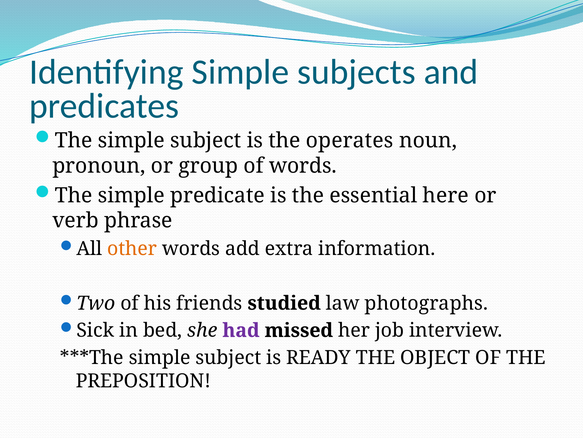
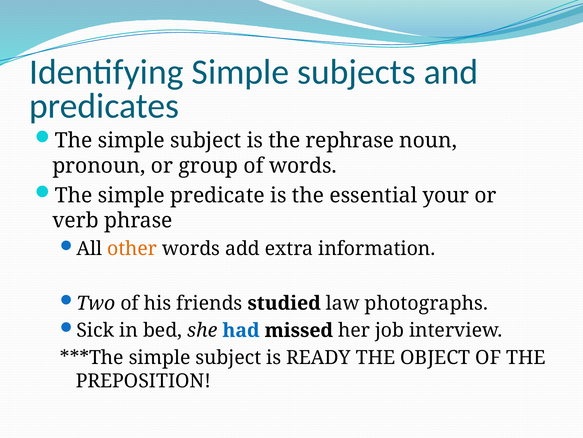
operates: operates -> rephrase
here: here -> your
had colour: purple -> blue
